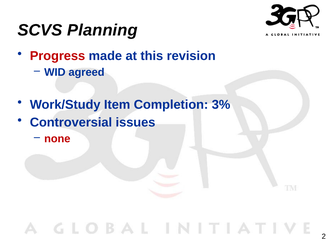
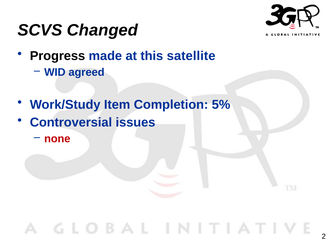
Planning: Planning -> Changed
Progress colour: red -> black
revision: revision -> satellite
3%: 3% -> 5%
